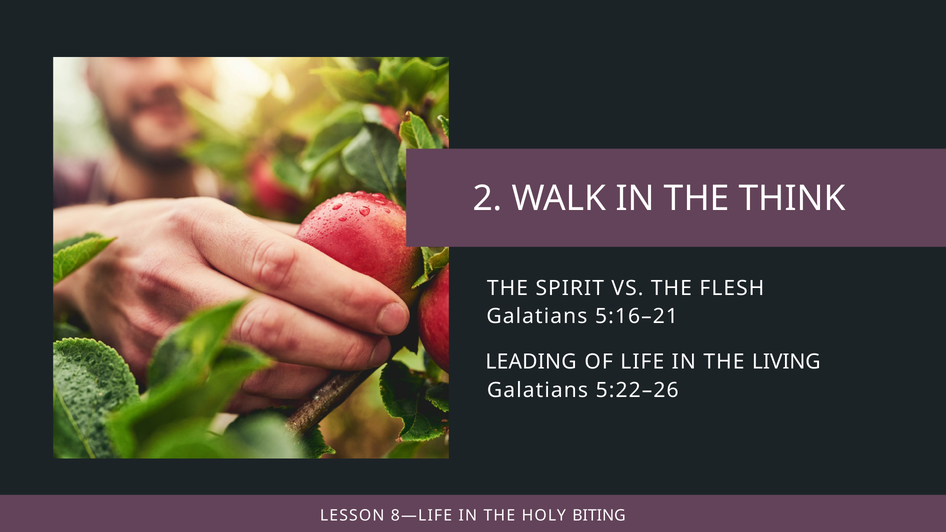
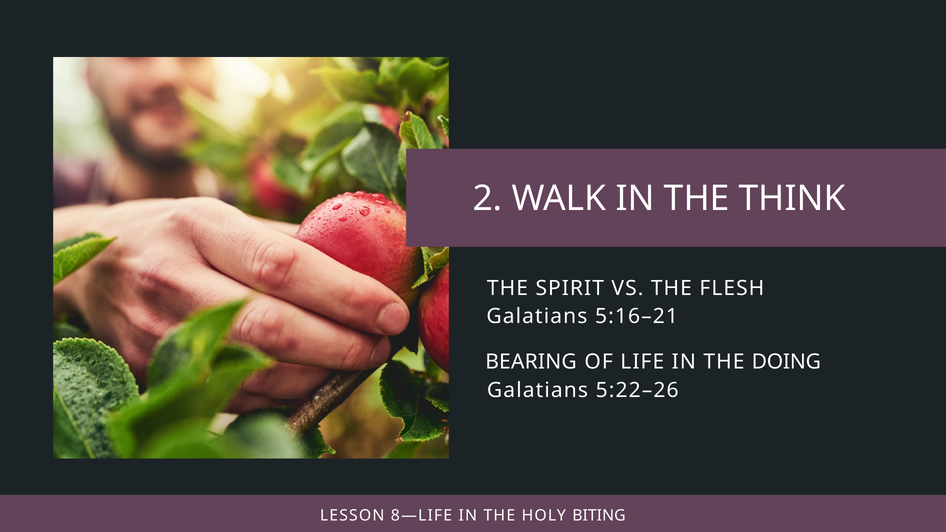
LEADING: LEADING -> BEARING
LIVING: LIVING -> DOING
